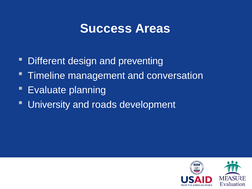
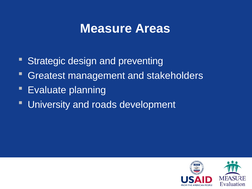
Success: Success -> Measure
Different: Different -> Strategic
Timeline: Timeline -> Greatest
conversation: conversation -> stakeholders
